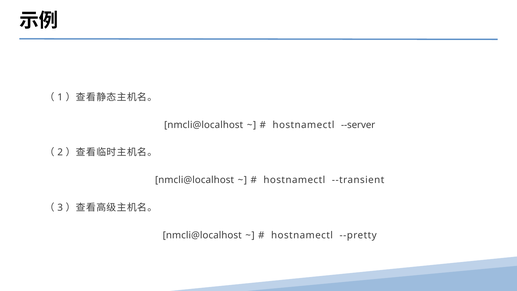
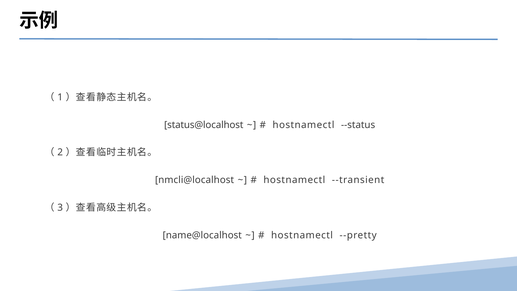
nmcli@localhost at (204, 125): nmcli@localhost -> status@localhost
--server: --server -> --status
nmcli@localhost at (202, 235): nmcli@localhost -> name@localhost
